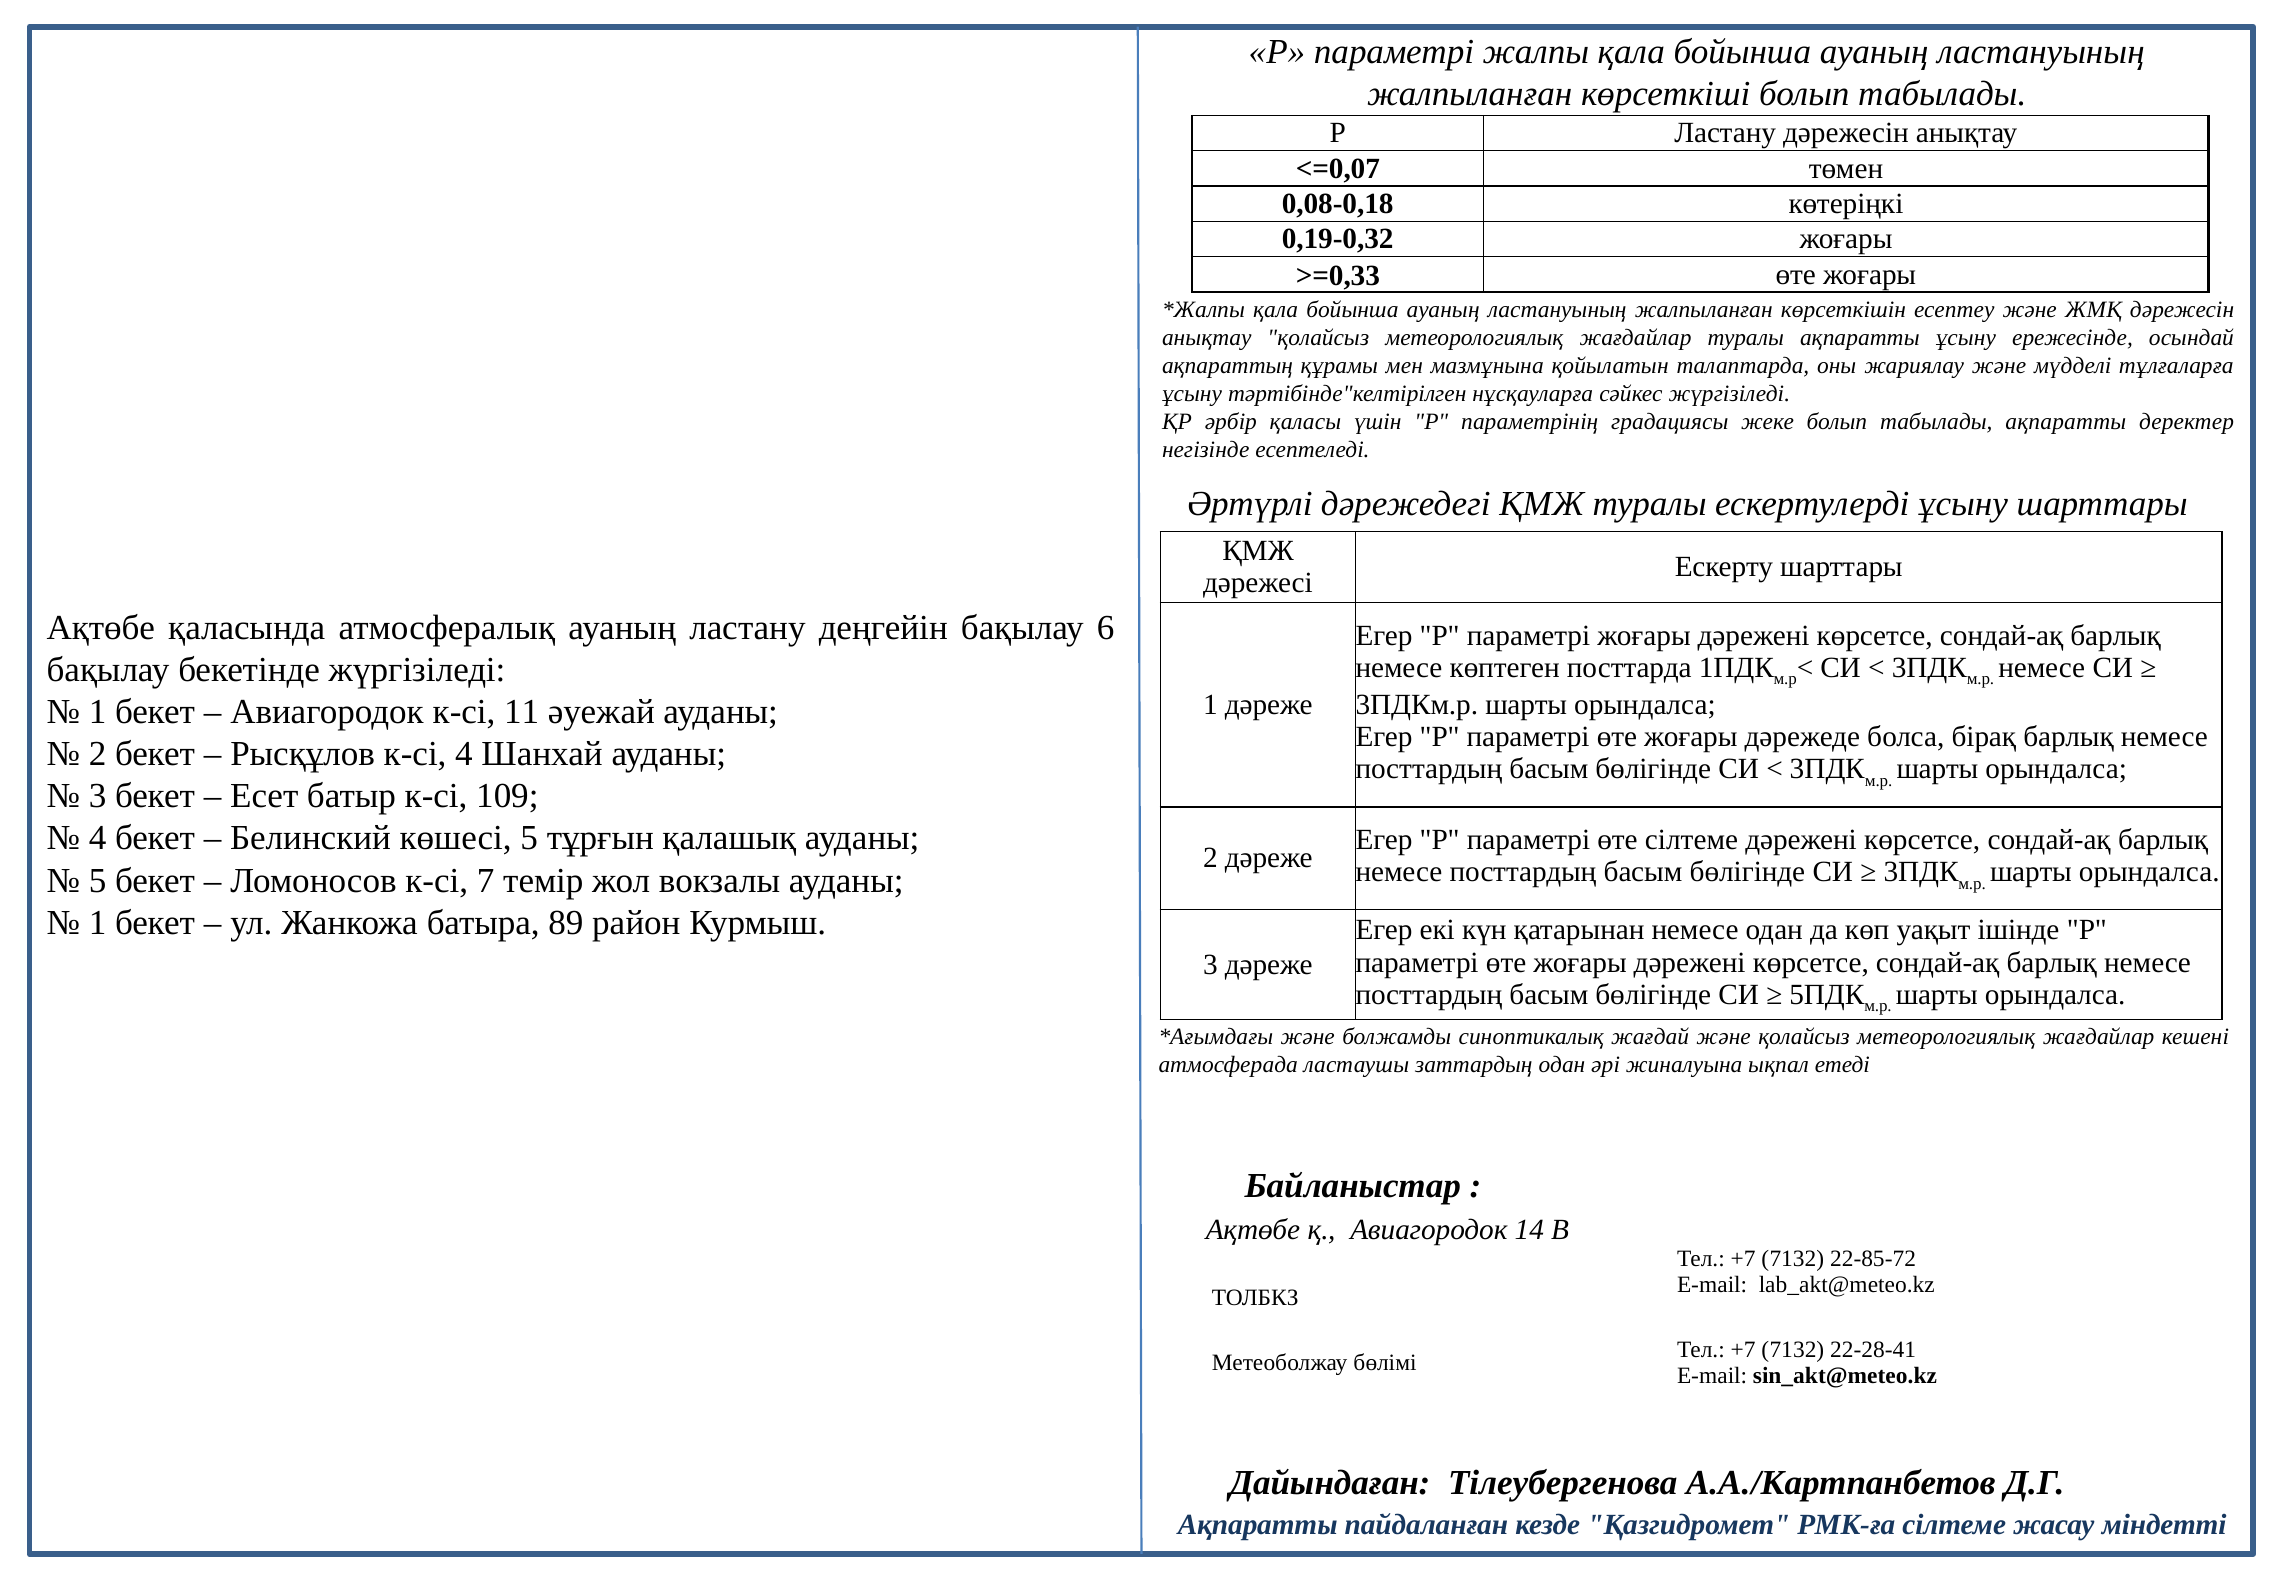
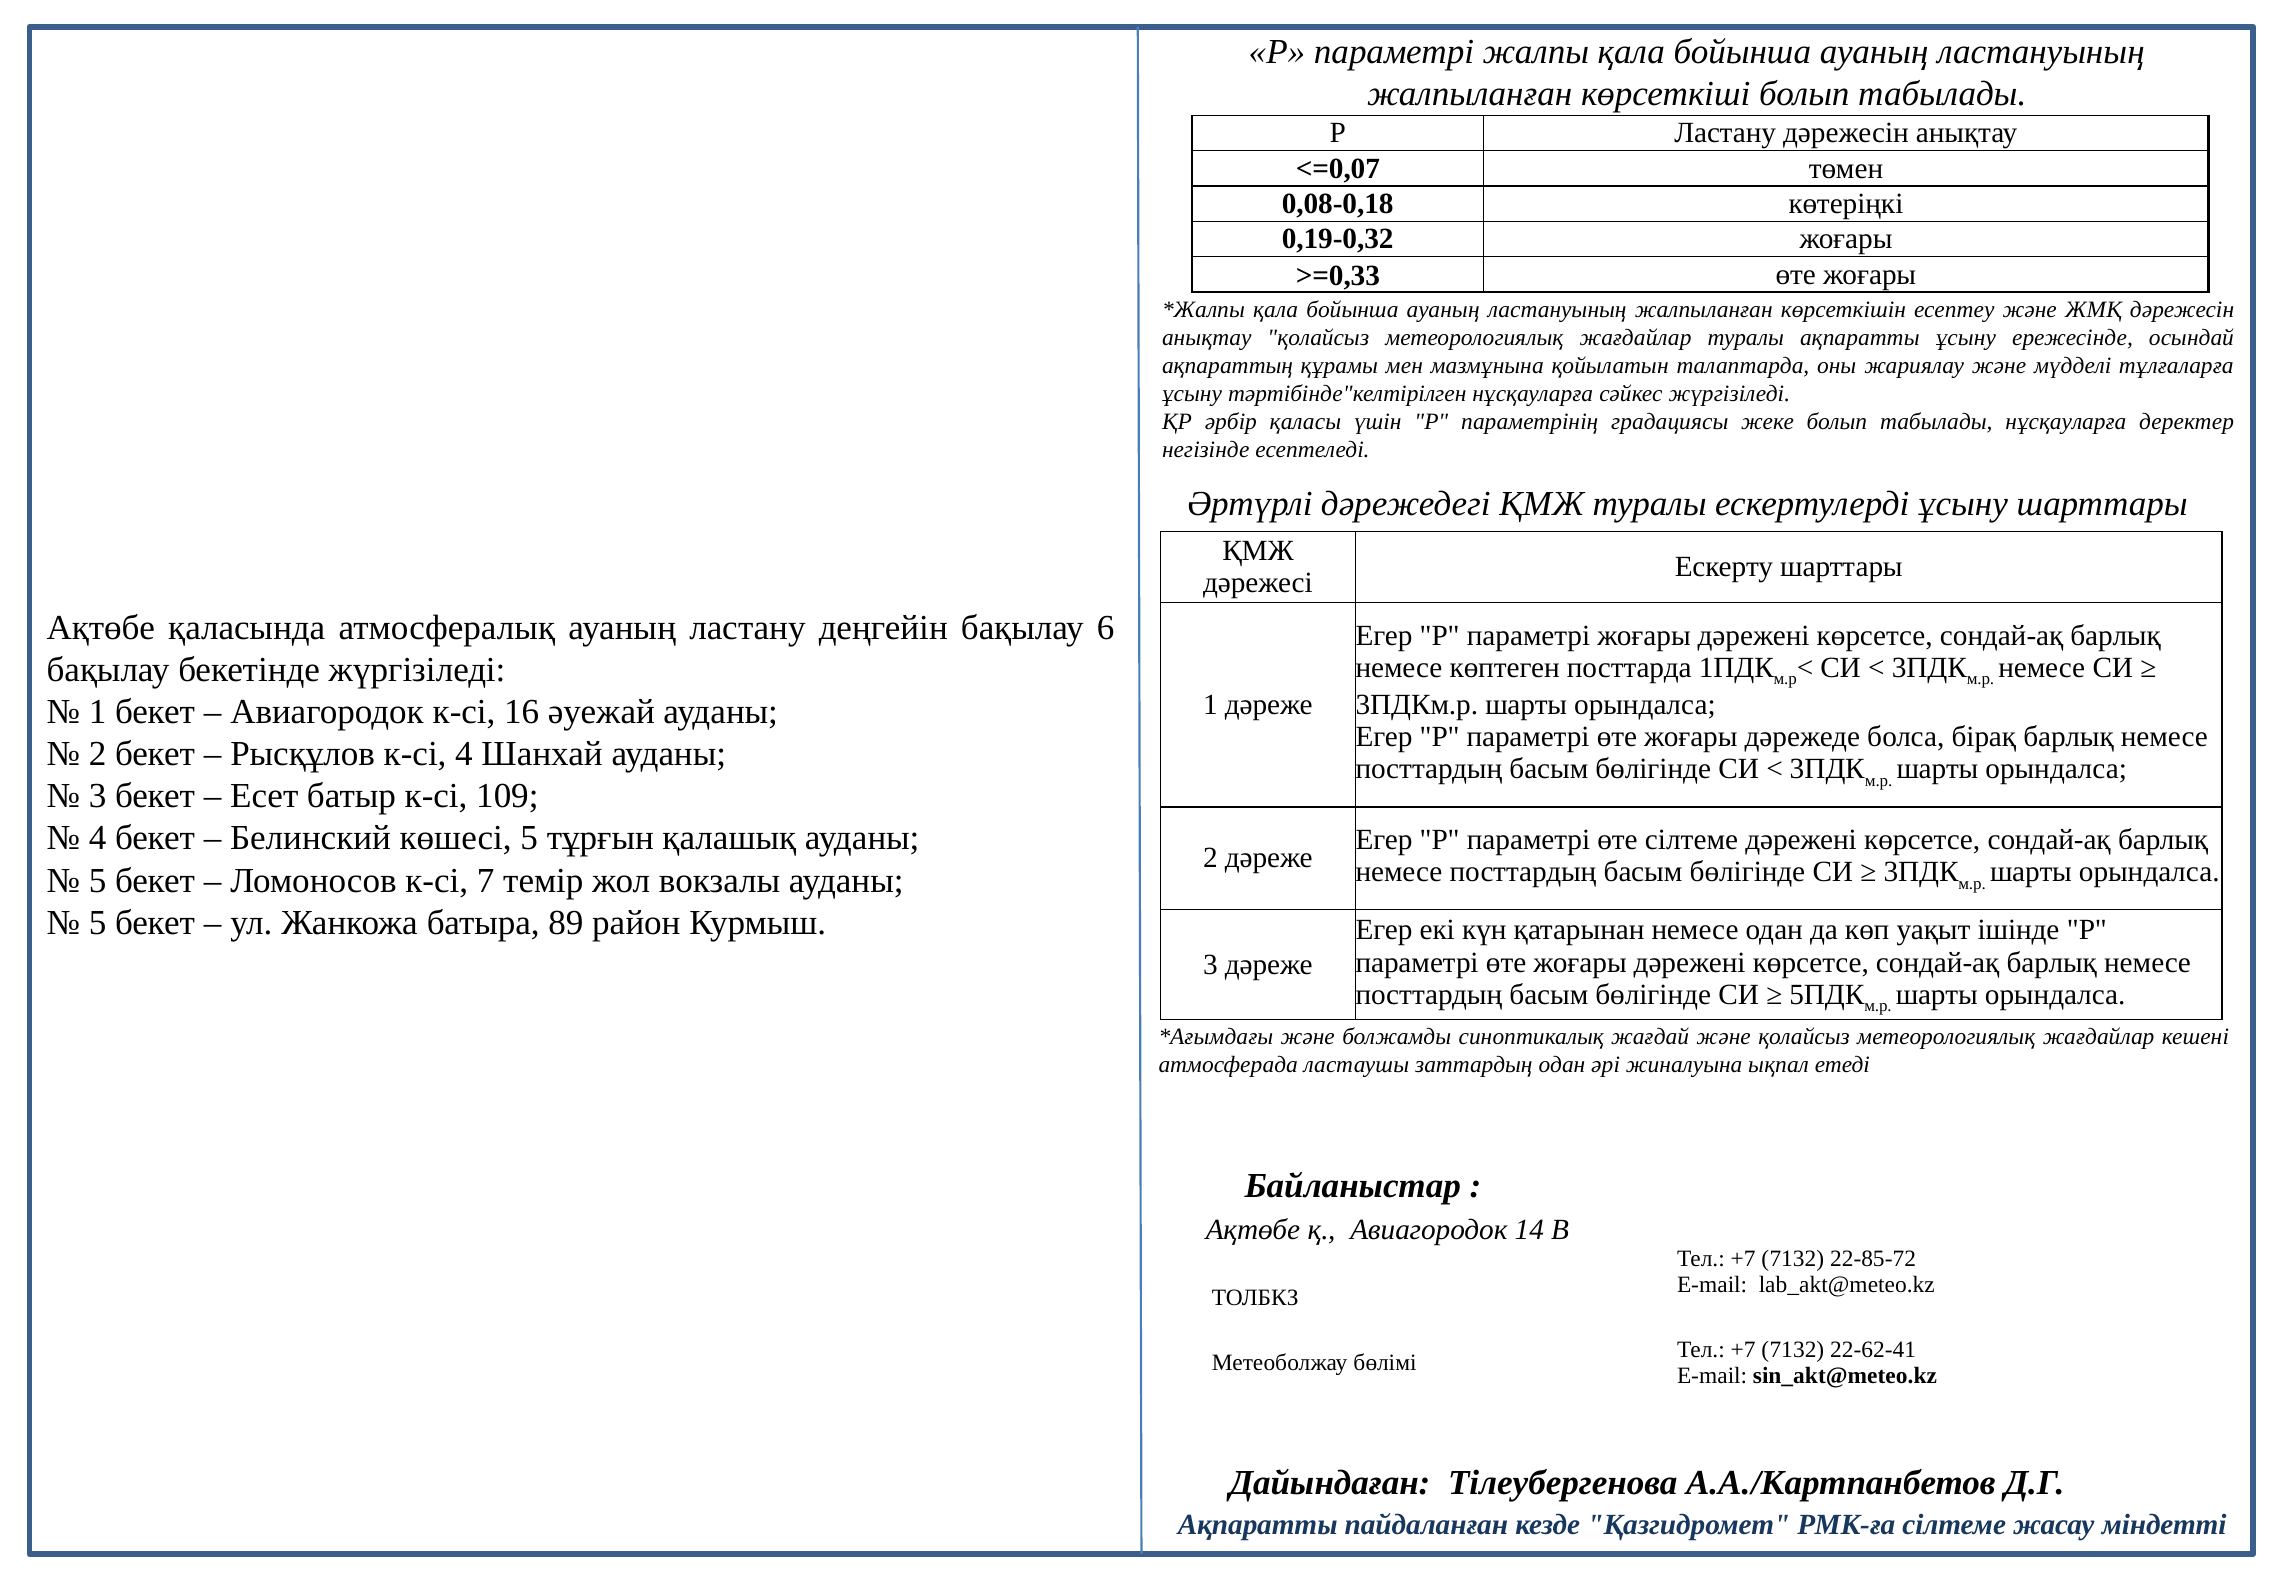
табылады ақпаратты: ақпаратты -> нұсқауларға
11: 11 -> 16
1 at (98, 922): 1 -> 5
22-28-41: 22-28-41 -> 22-62-41
